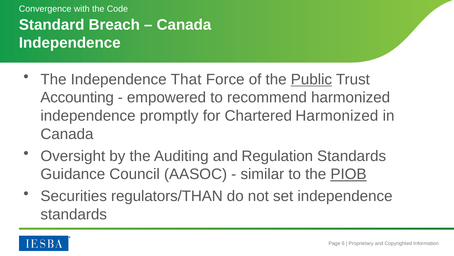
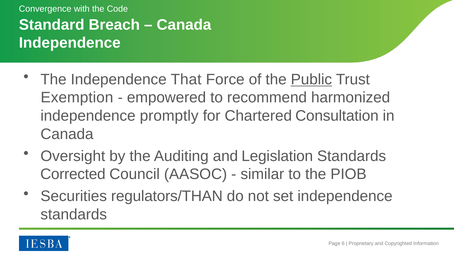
Accounting: Accounting -> Exemption
Chartered Harmonized: Harmonized -> Consultation
Regulation: Regulation -> Legislation
Guidance: Guidance -> Corrected
PIOB underline: present -> none
